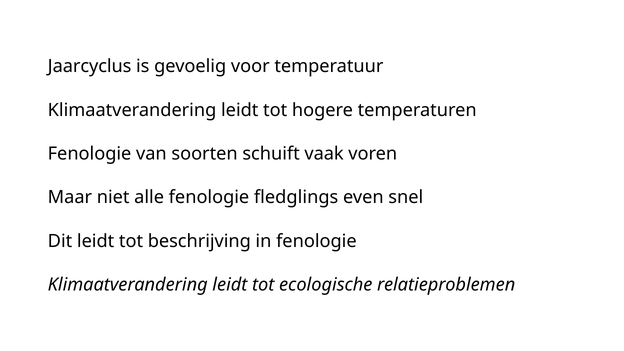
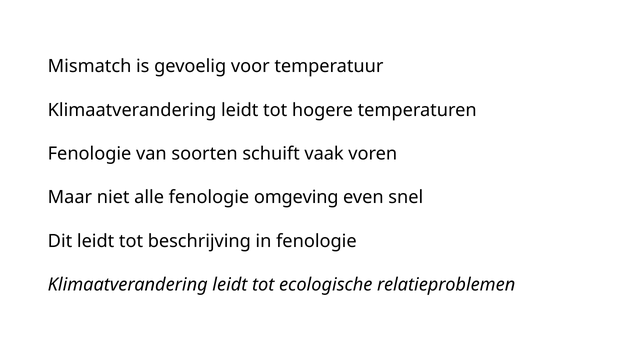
Jaarcyclus: Jaarcyclus -> Mismatch
fledglings: fledglings -> omgeving
